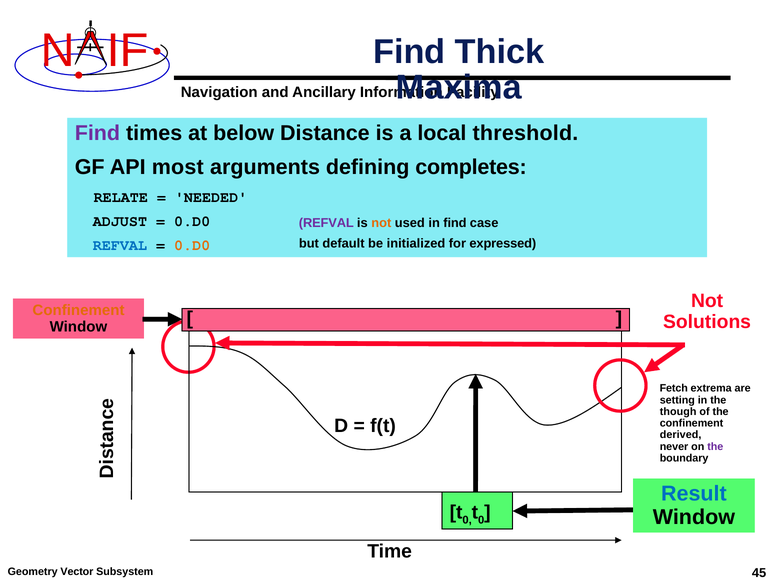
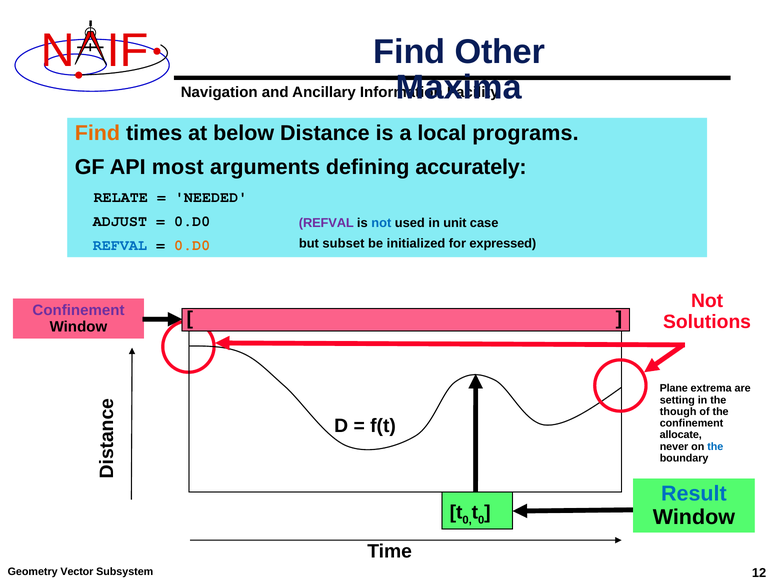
Thick: Thick -> Other
Find at (97, 133) colour: purple -> orange
threshold: threshold -> programs
completes: completes -> accurately
not at (381, 223) colour: orange -> blue
in find: find -> unit
default: default -> subset
Confinement at (79, 310) colour: orange -> purple
Fetch: Fetch -> Plane
derived: derived -> allocate
the at (715, 446) colour: purple -> blue
45: 45 -> 12
